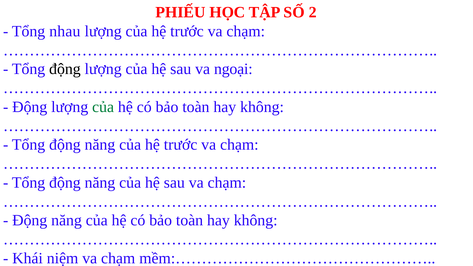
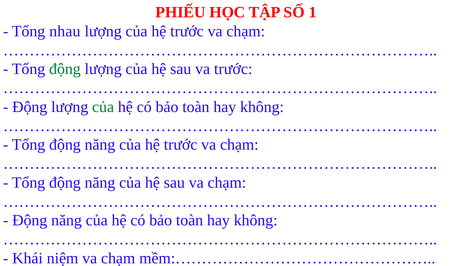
2: 2 -> 1
động at (65, 69) colour: black -> green
va ngoại: ngoại -> trước
